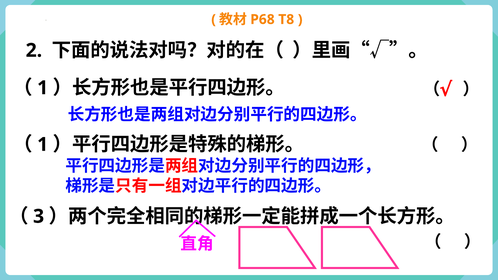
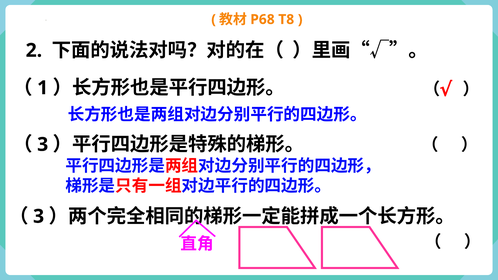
1 at (43, 145): 1 -> 3
